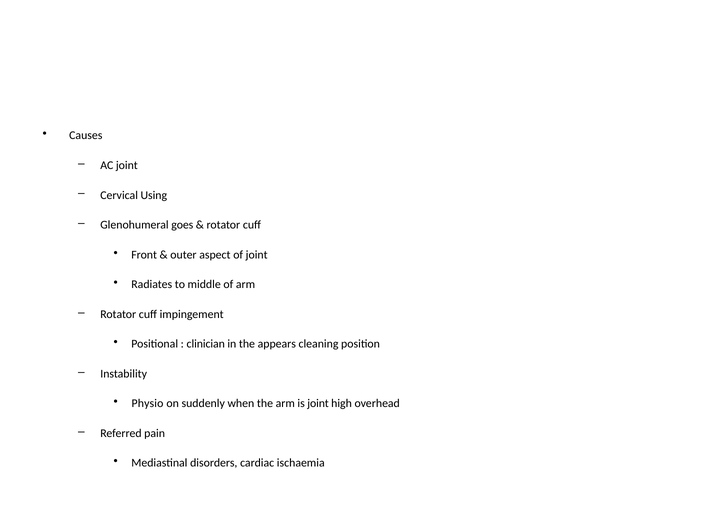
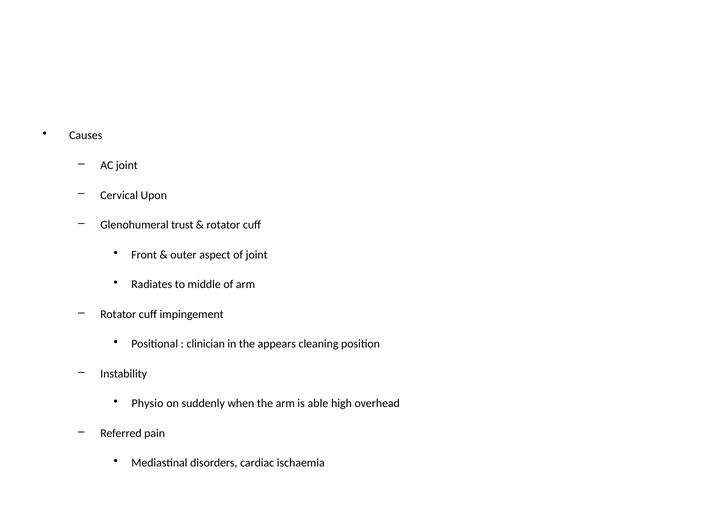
Using: Using -> Upon
goes: goes -> trust
is joint: joint -> able
